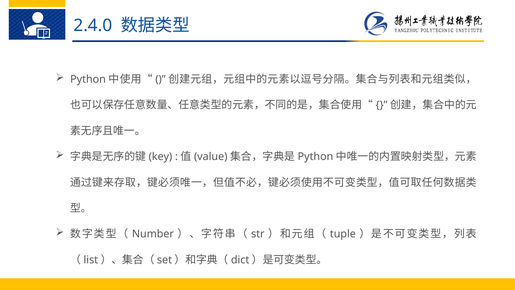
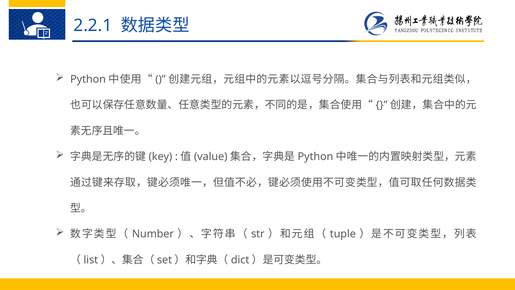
2.4.0: 2.4.0 -> 2.2.1
